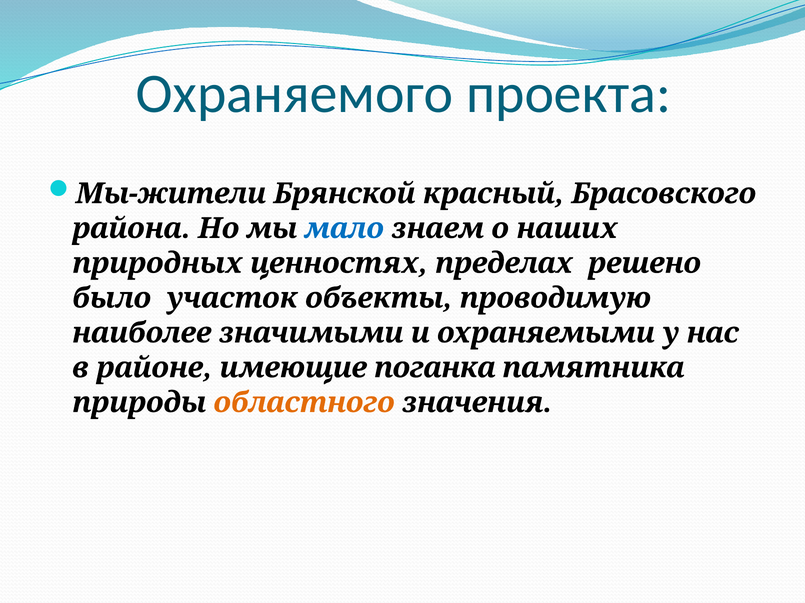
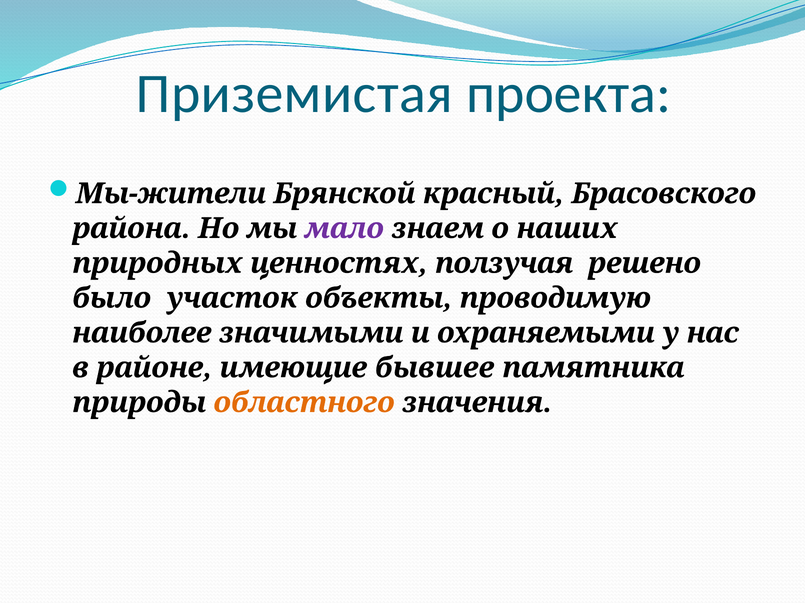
Охраняемого: Охраняемого -> Приземистая
мало colour: blue -> purple
пределах: пределах -> ползучая
поганка: поганка -> бывшее
